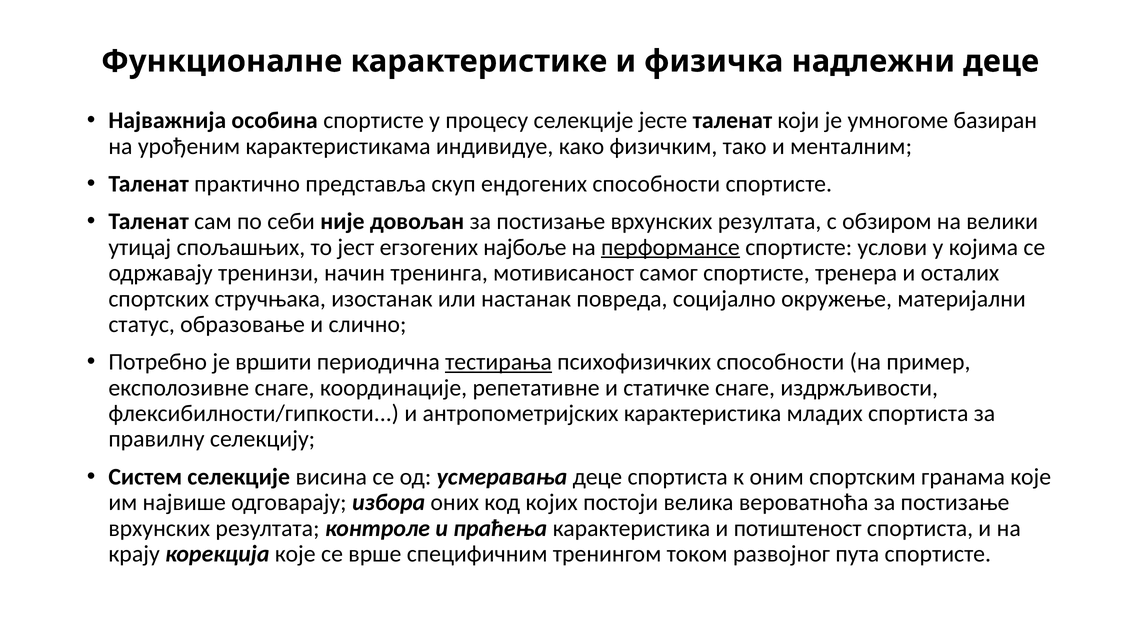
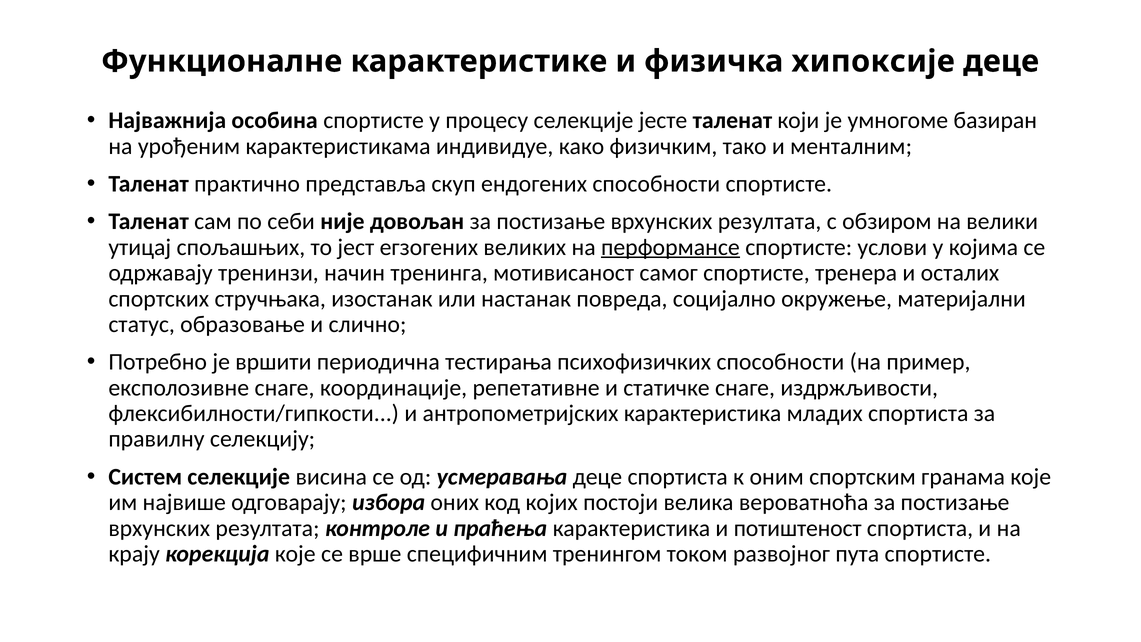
надлежни: надлежни -> хипоксије
најбоље: најбоље -> великих
тестирања underline: present -> none
